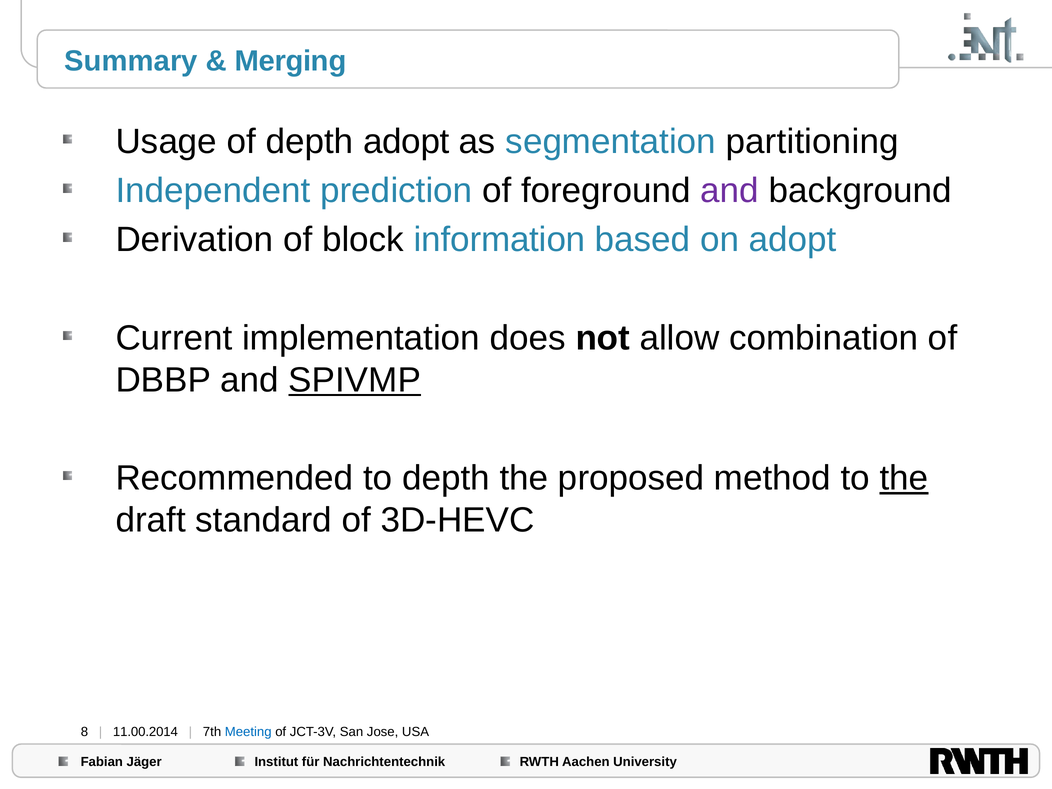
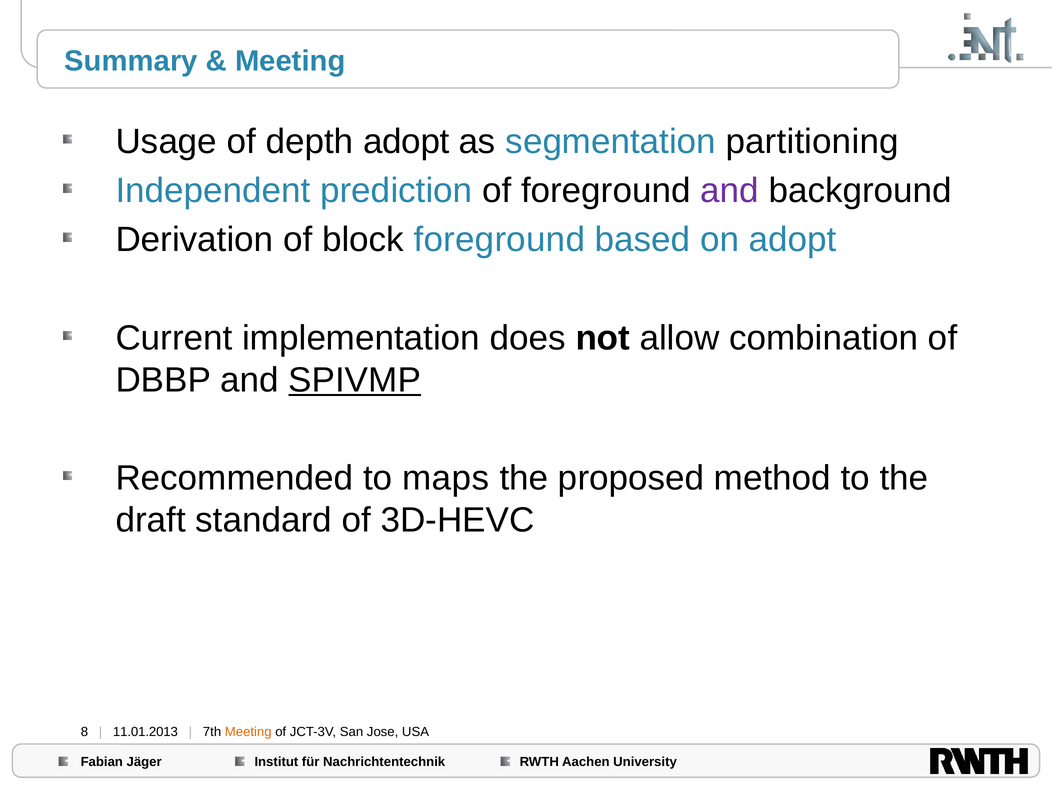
Merging at (290, 61): Merging -> Meeting
block information: information -> foreground
to depth: depth -> maps
the at (904, 478) underline: present -> none
11.00.2014: 11.00.2014 -> 11.01.2013
Meeting at (248, 732) colour: blue -> orange
